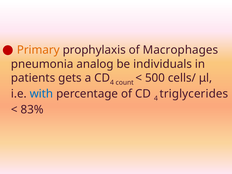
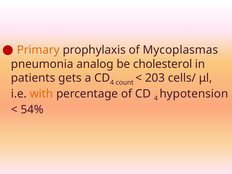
Macrophages: Macrophages -> Mycoplasmas
individuals: individuals -> cholesterol
500: 500 -> 203
with colour: blue -> orange
triglycerides: triglycerides -> hypotension
83%: 83% -> 54%
